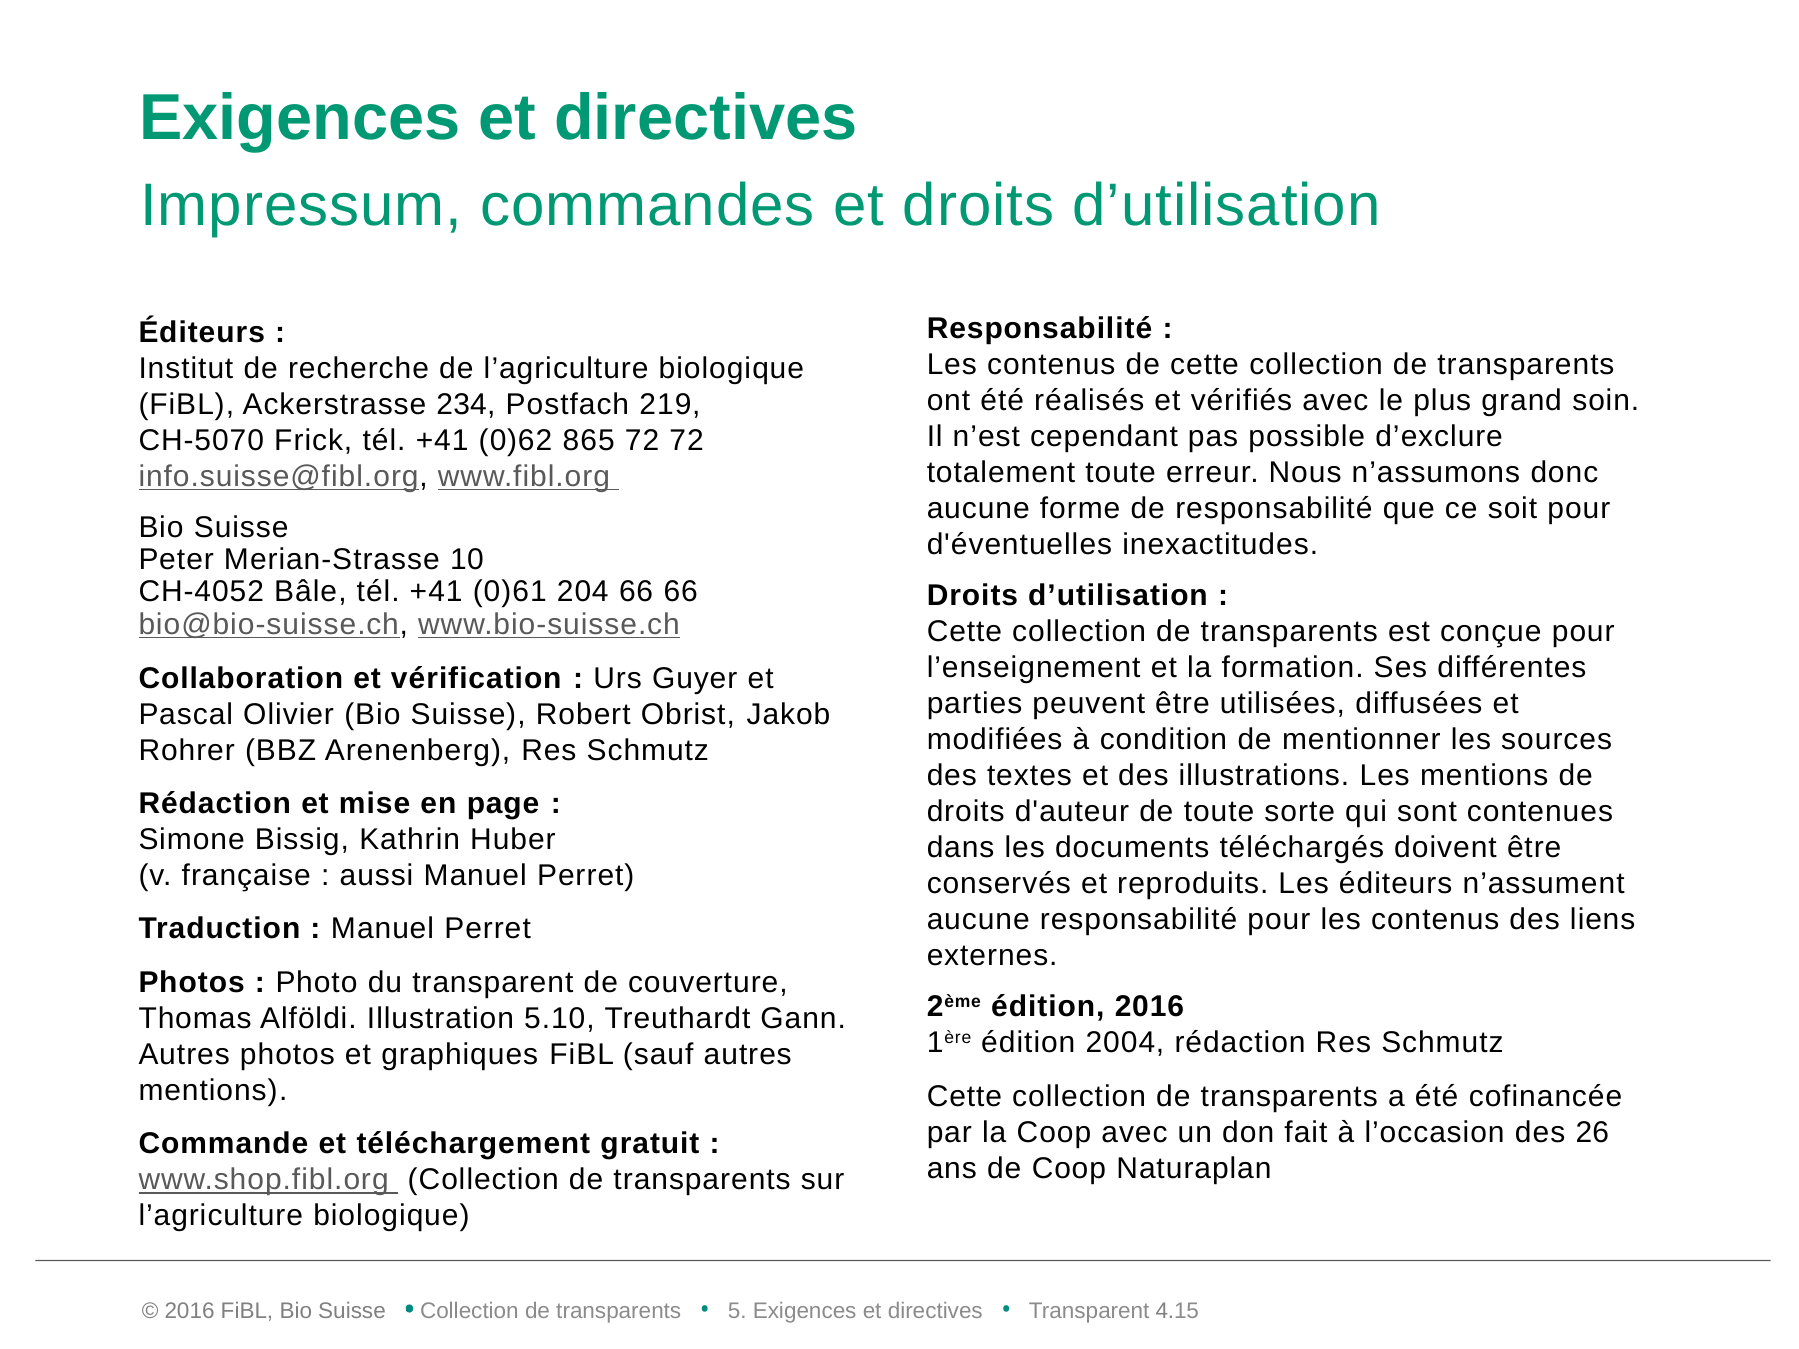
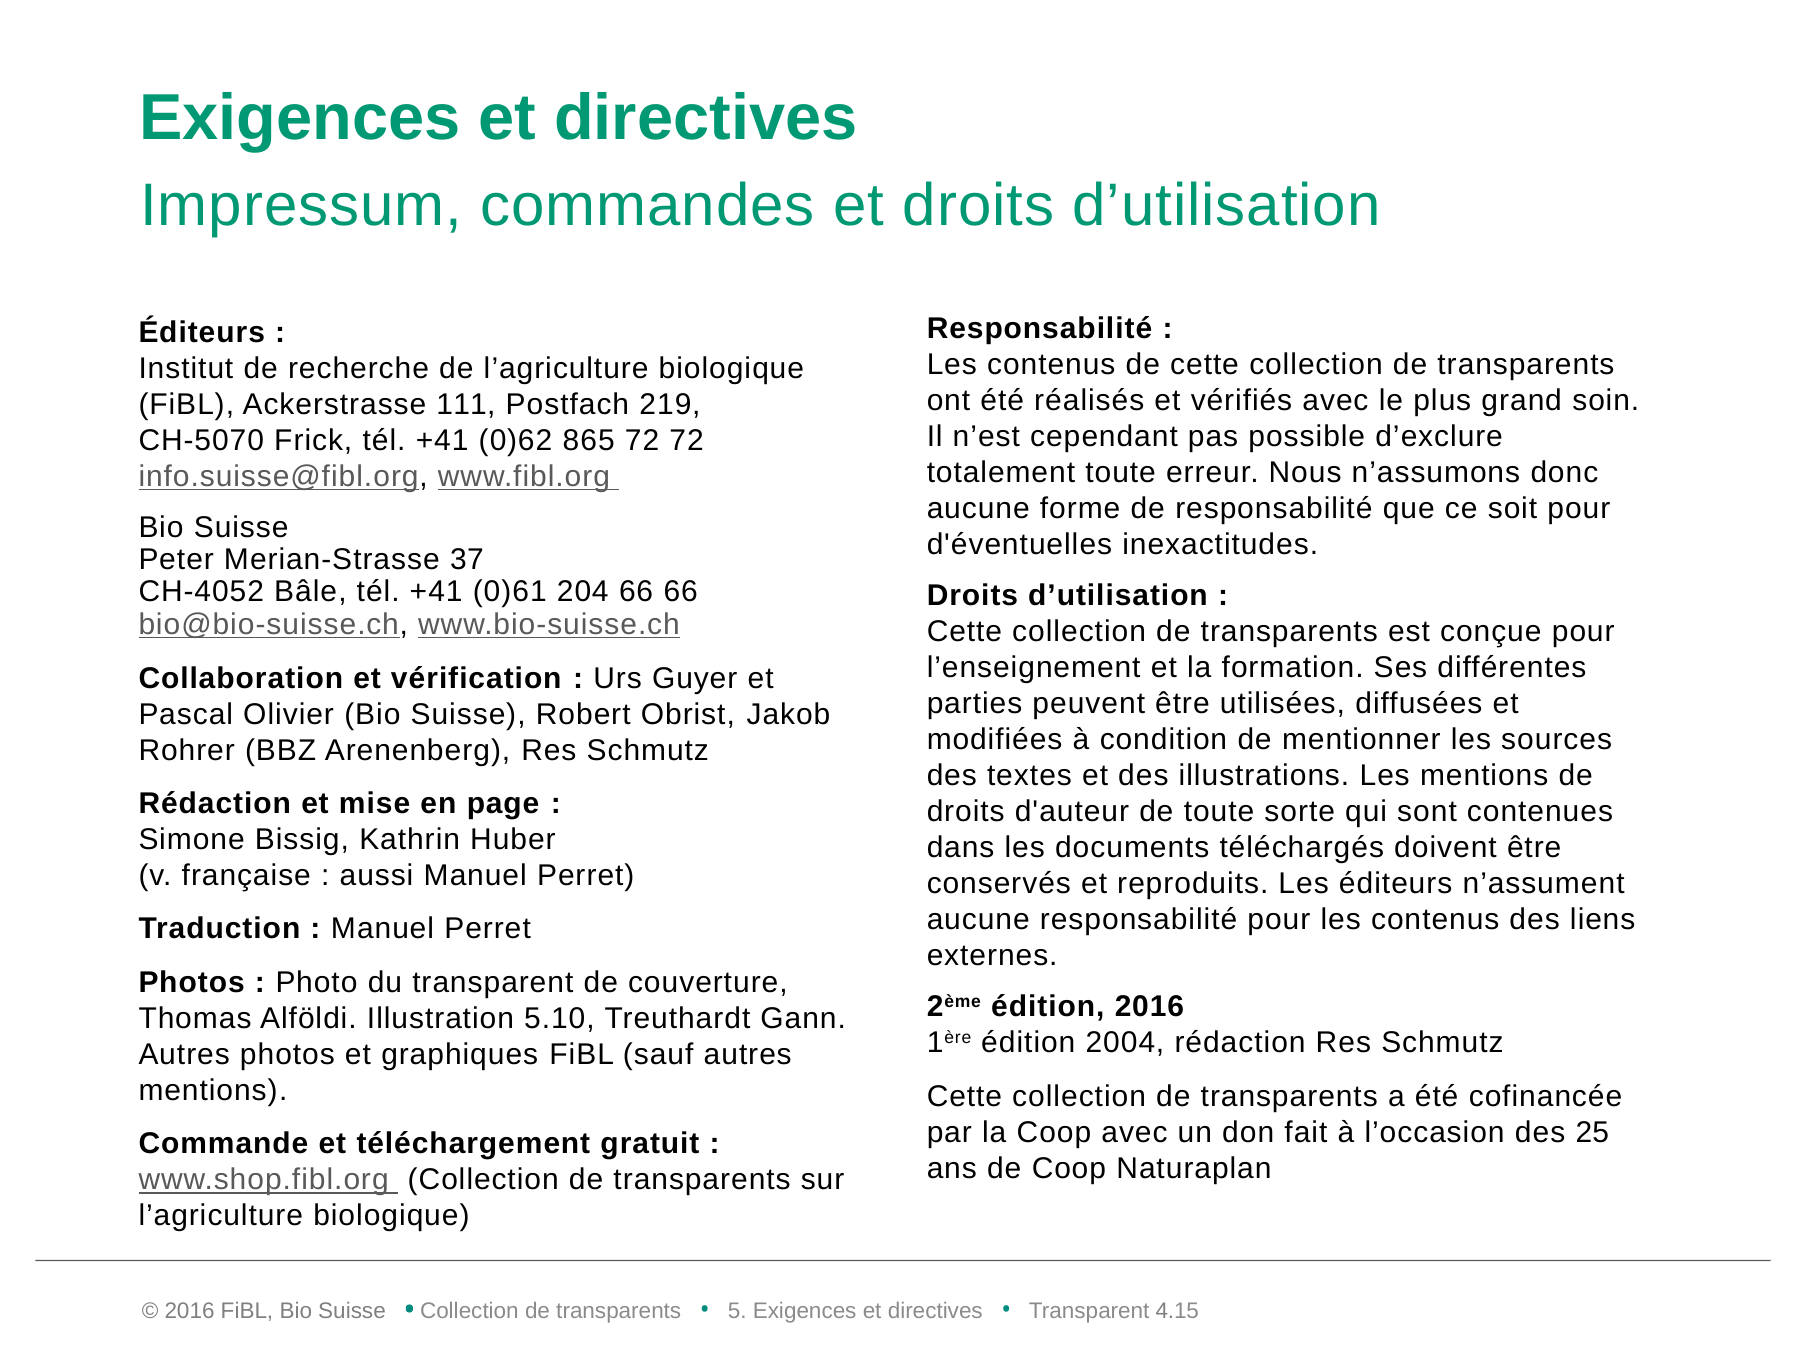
234: 234 -> 111
10: 10 -> 37
26: 26 -> 25
